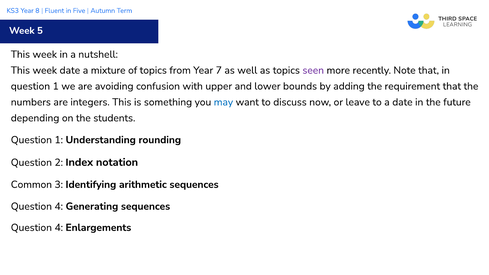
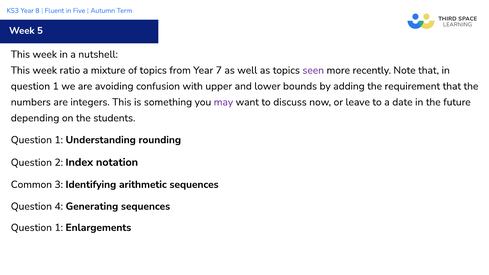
week date: date -> ratio
may colour: blue -> purple
4 at (59, 228): 4 -> 1
